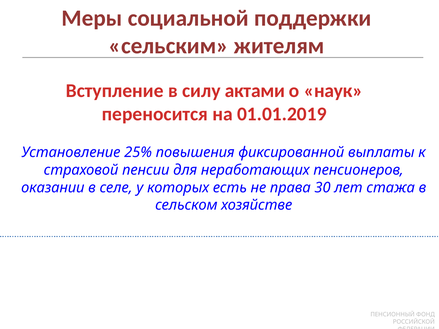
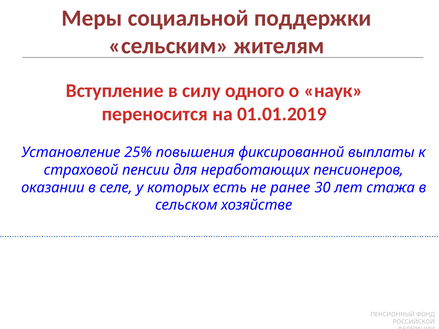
актами: актами -> одного
права: права -> ранее
